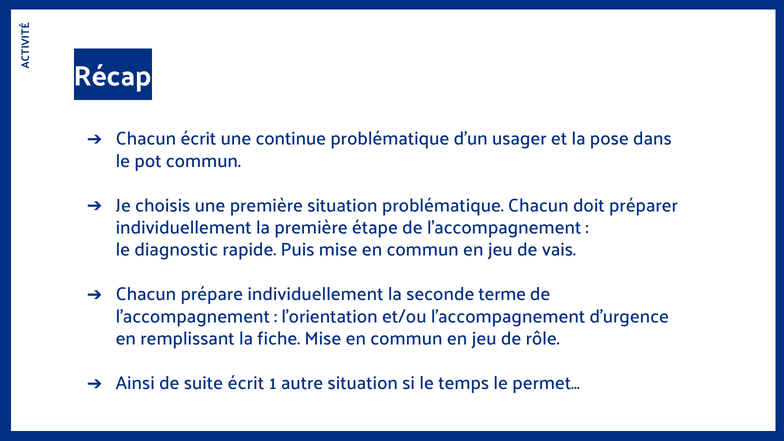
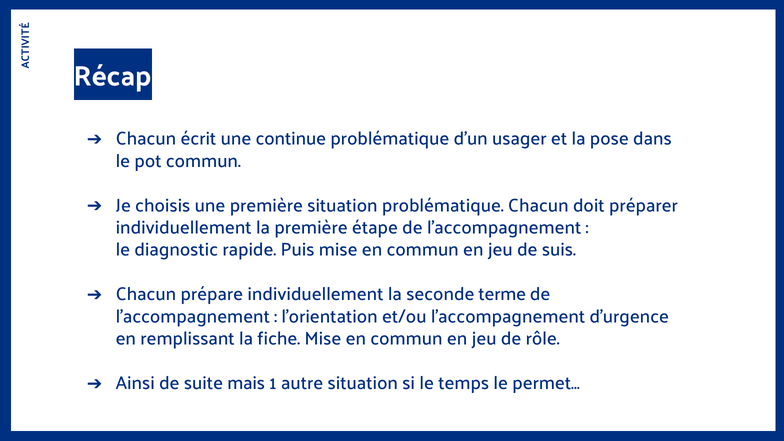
vais: vais -> suis
suite écrit: écrit -> mais
